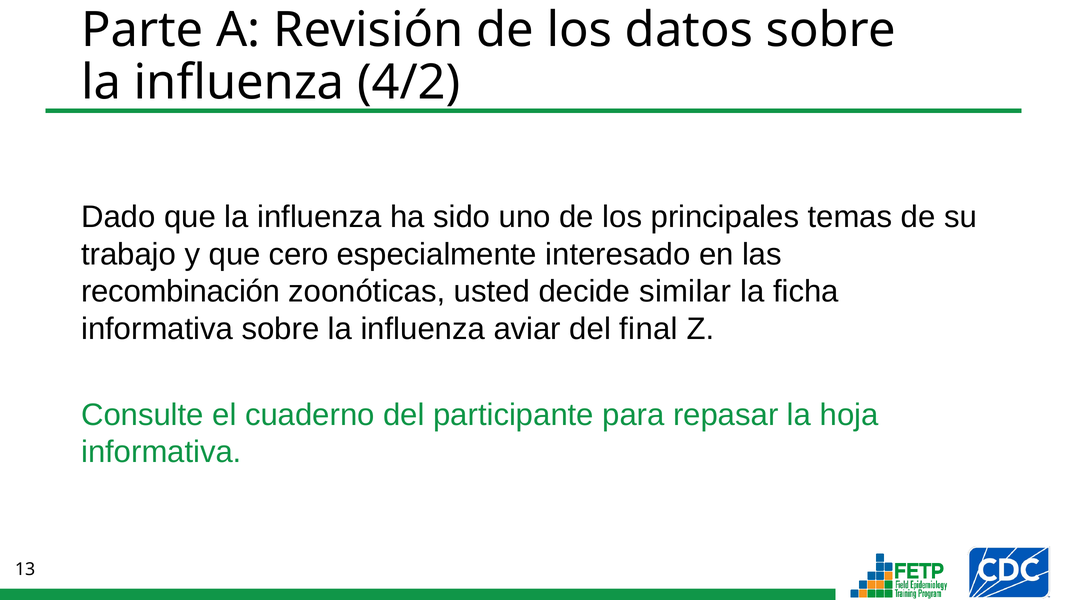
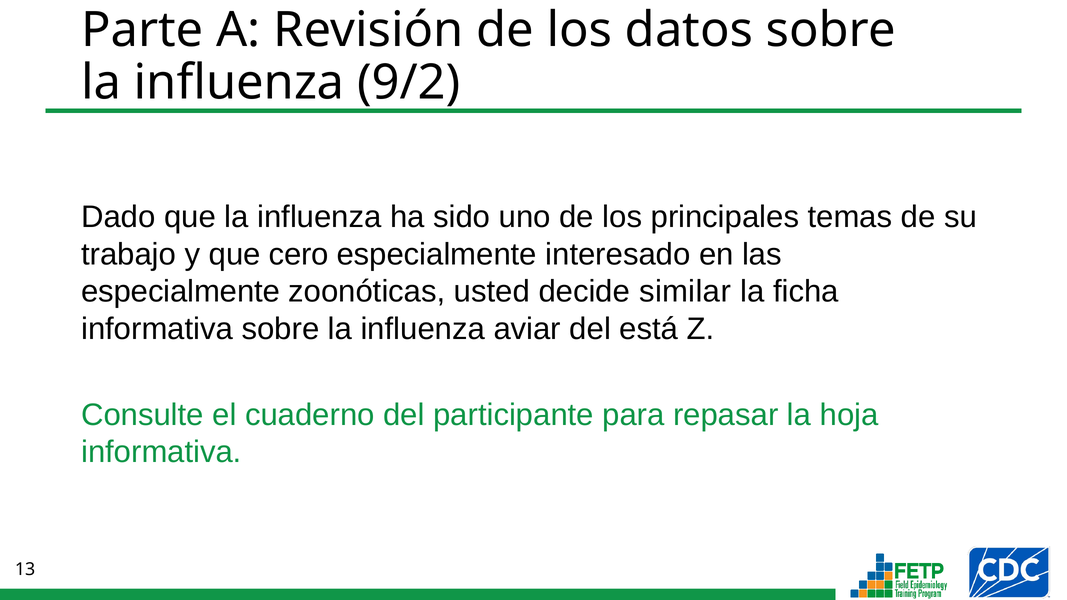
4/2: 4/2 -> 9/2
recombinación at (181, 292): recombinación -> especialmente
final: final -> está
